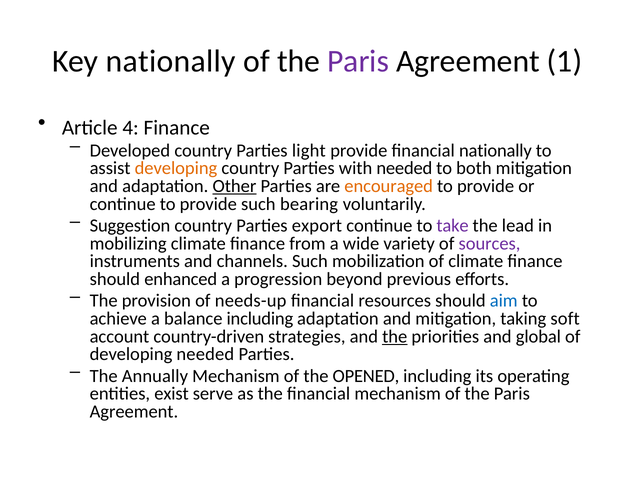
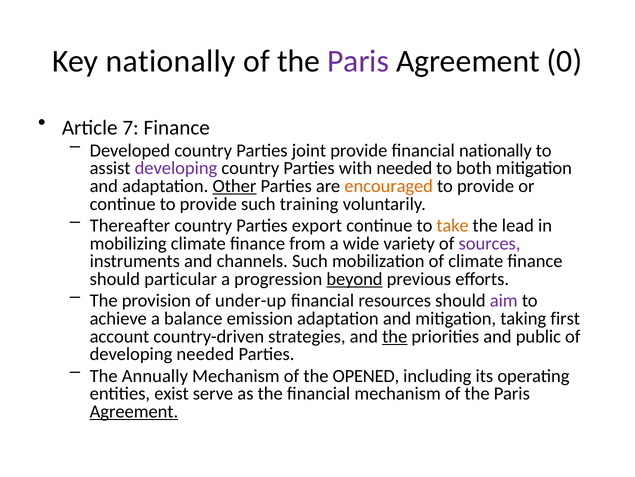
1: 1 -> 0
4: 4 -> 7
light: light -> joint
developing at (176, 168) colour: orange -> purple
bearing: bearing -> training
Suggestion: Suggestion -> Thereafter
take colour: purple -> orange
enhanced: enhanced -> particular
beyond underline: none -> present
needs-up: needs-up -> under-up
aim colour: blue -> purple
balance including: including -> emission
soft: soft -> first
global: global -> public
Agreement at (134, 411) underline: none -> present
